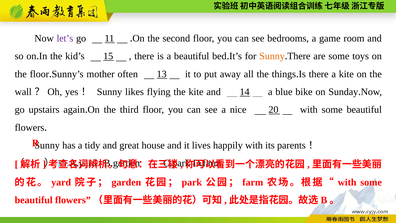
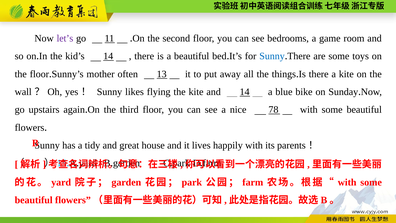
kid’s 15: 15 -> 14
Sunny at (272, 56) colour: orange -> blue
20: 20 -> 78
